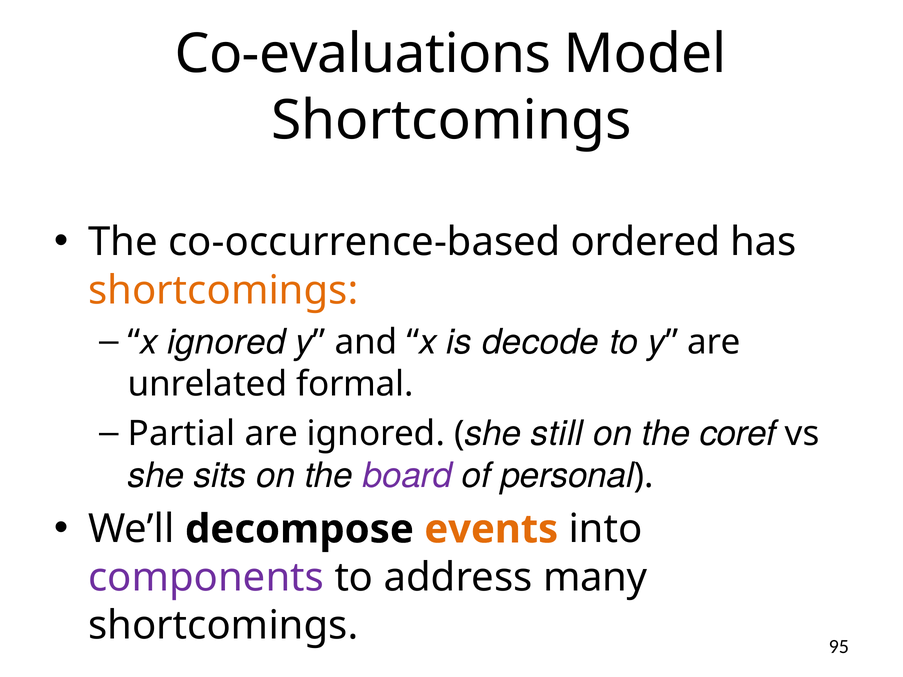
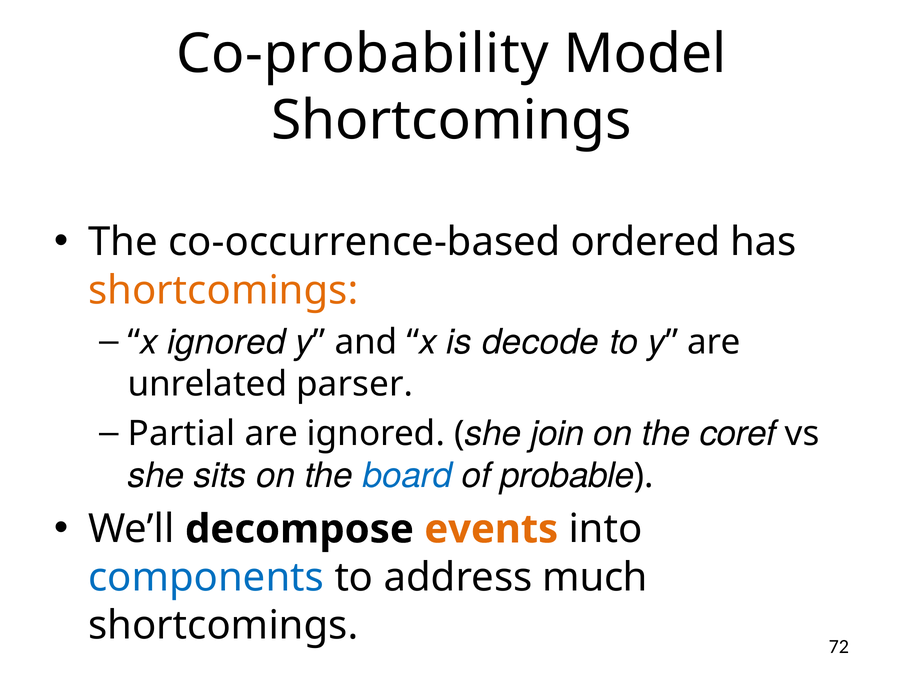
Co-evaluations: Co-evaluations -> Co-probability
formal: formal -> parser
still: still -> join
board colour: purple -> blue
personal: personal -> probable
components colour: purple -> blue
many: many -> much
95: 95 -> 72
